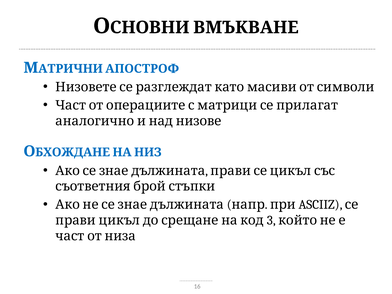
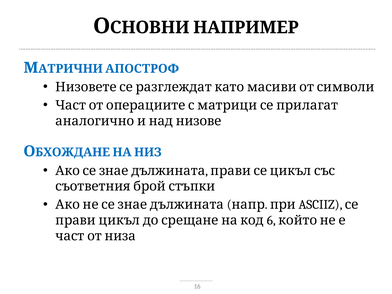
ВМЪКВАНЕ: ВМЪКВАНЕ -> НАПРИМЕР
3: 3 -> 6
